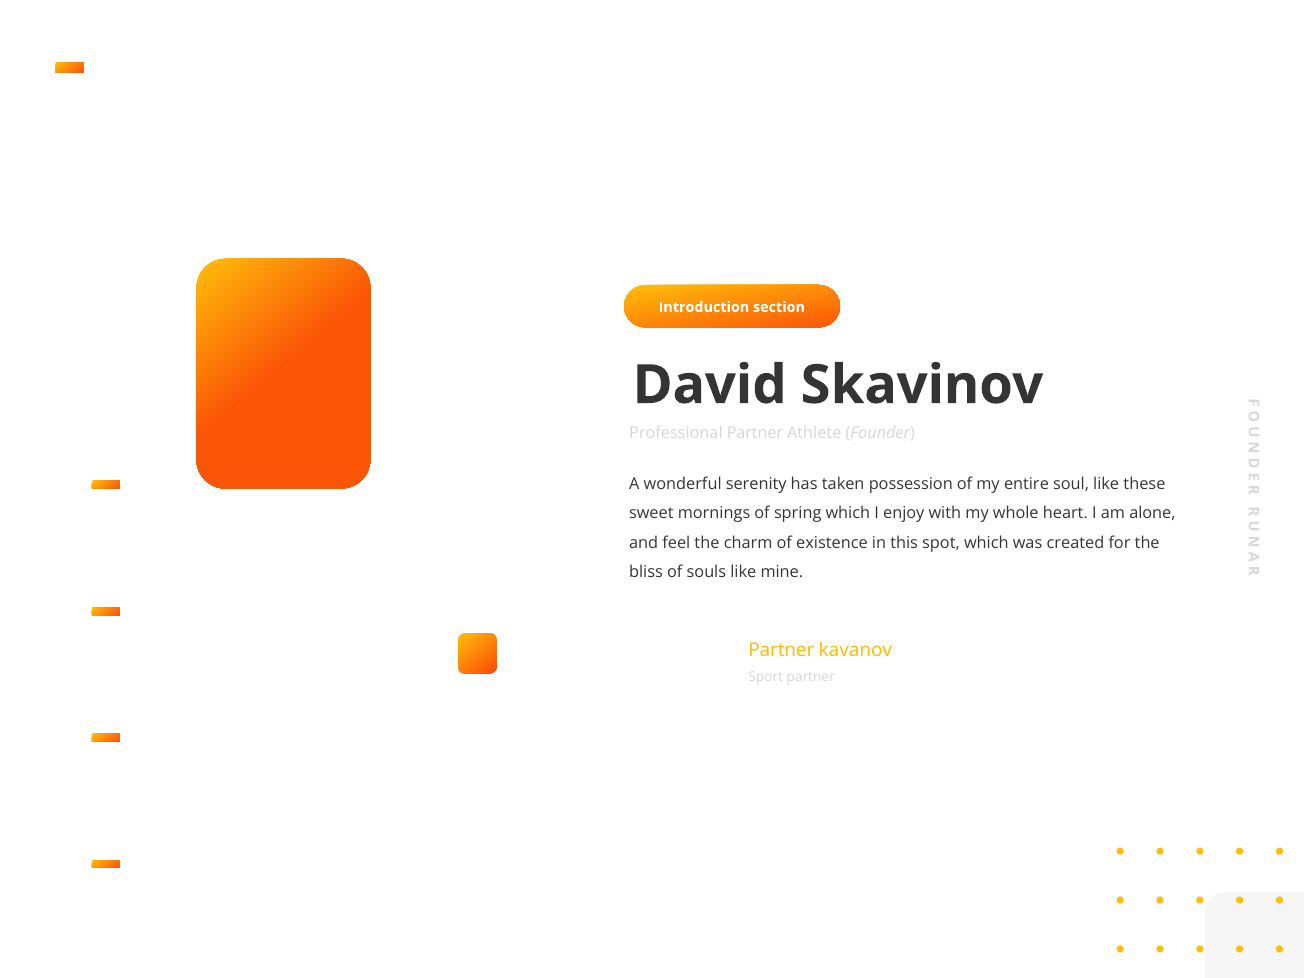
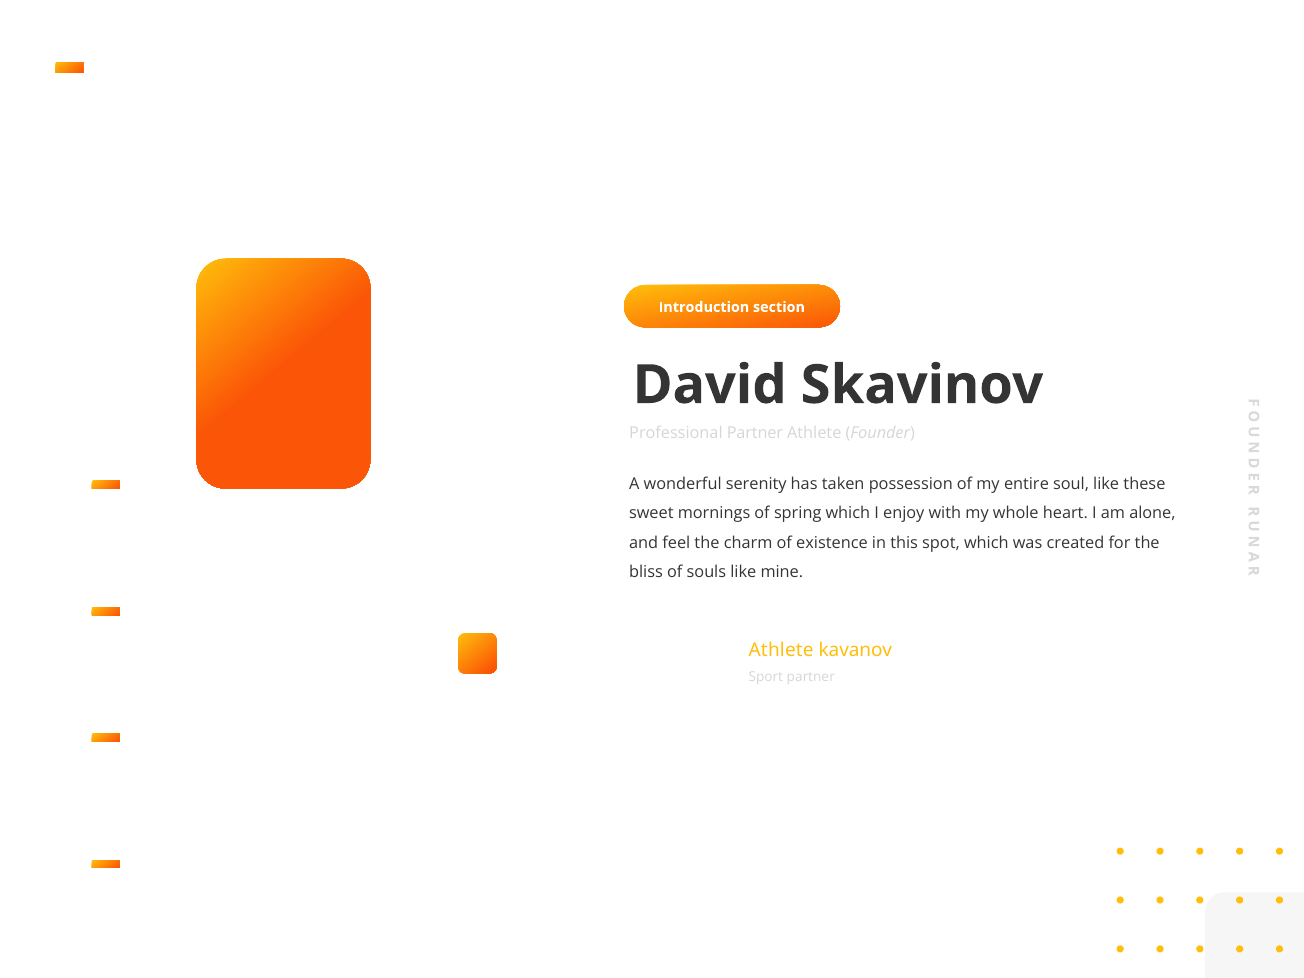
Partner at (781, 650): Partner -> Athlete
